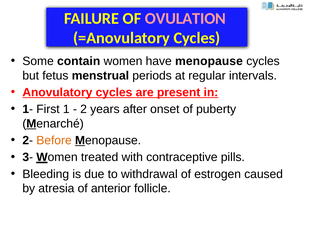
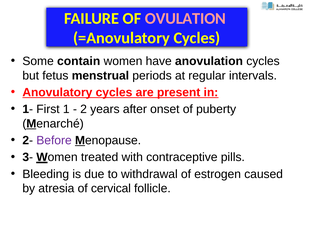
have menopause: menopause -> anovulation
Before colour: orange -> purple
anterior: anterior -> cervical
